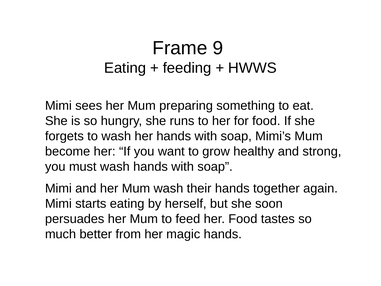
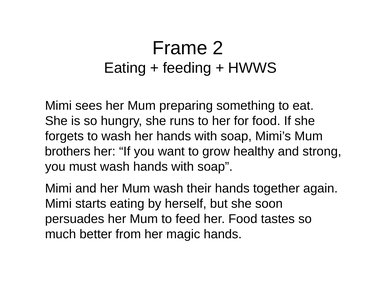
9: 9 -> 2
become: become -> brothers
